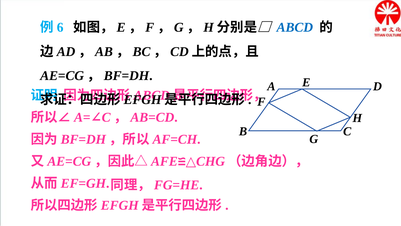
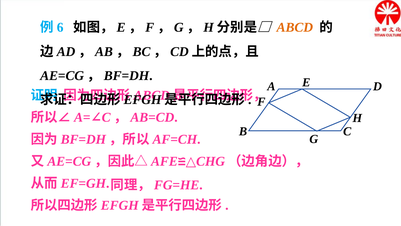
ABCD colour: blue -> orange
